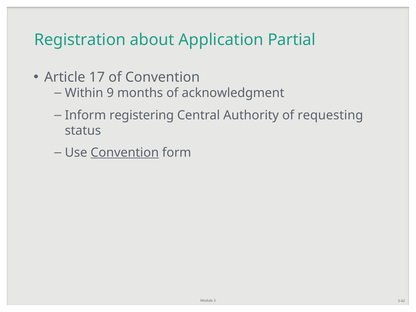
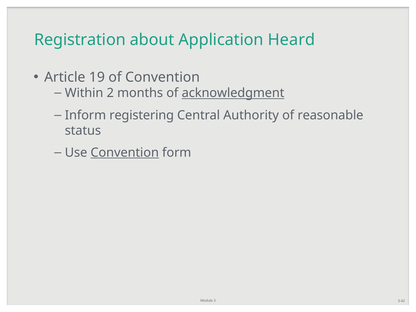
Partial: Partial -> Heard
17: 17 -> 19
9: 9 -> 2
acknowledgment underline: none -> present
requesting: requesting -> reasonable
